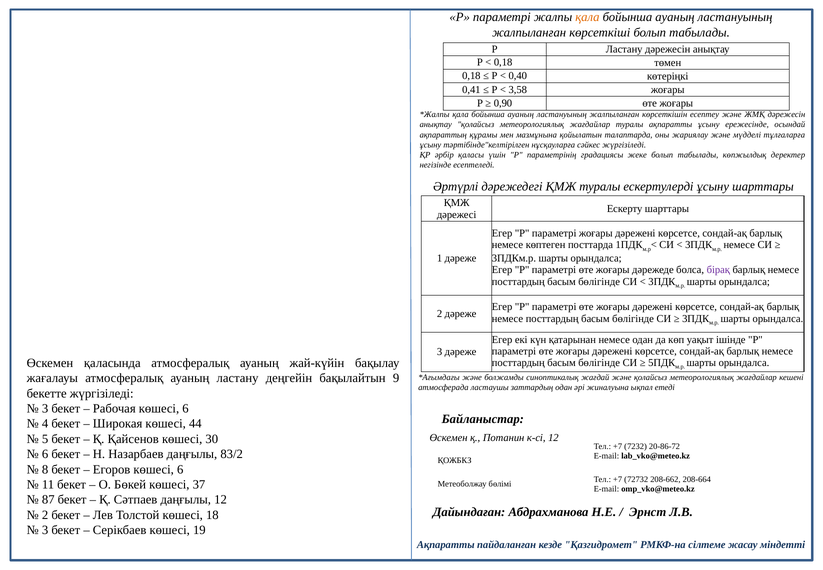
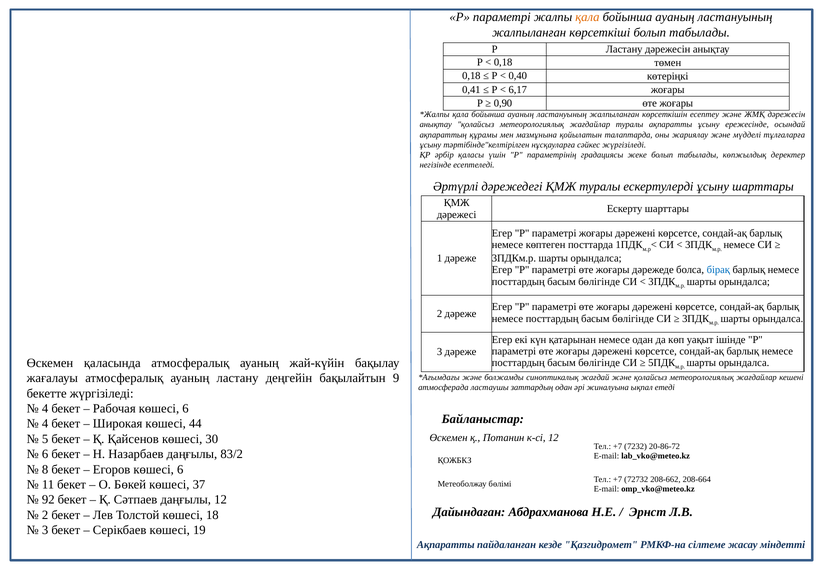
3,58: 3,58 -> 6,17
бірақ colour: purple -> blue
3 at (45, 408): 3 -> 4
87: 87 -> 92
